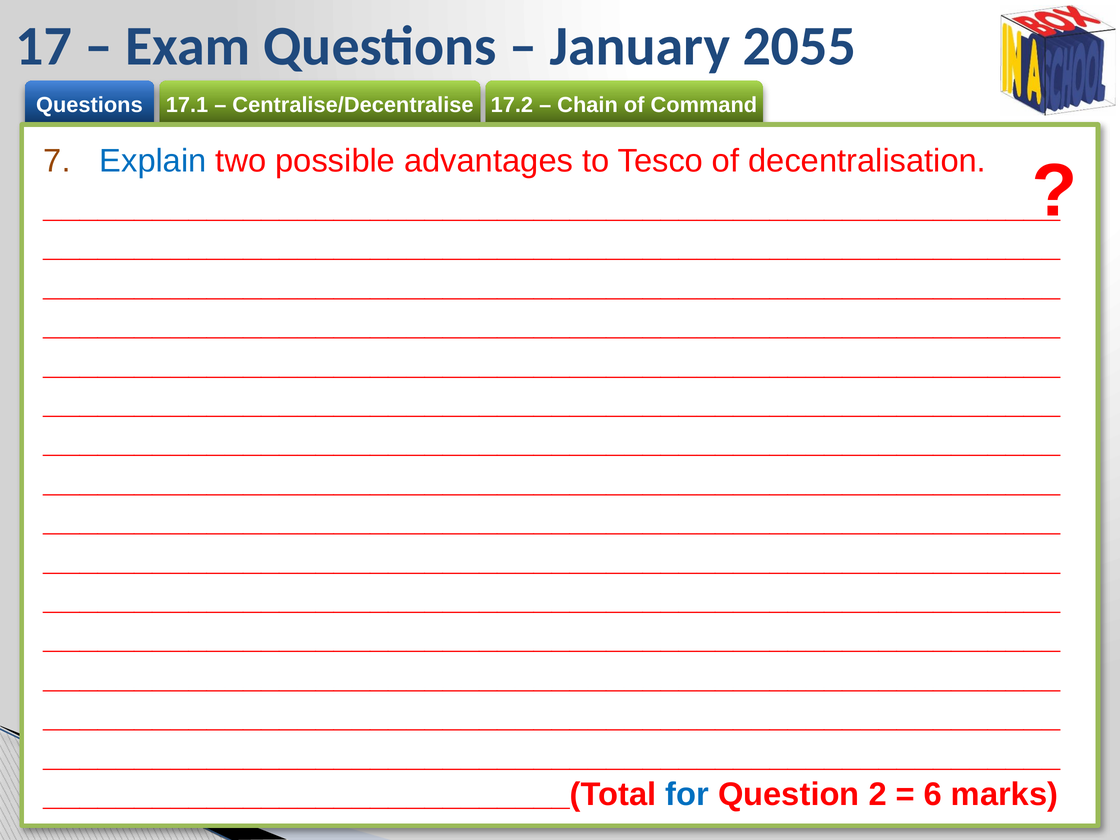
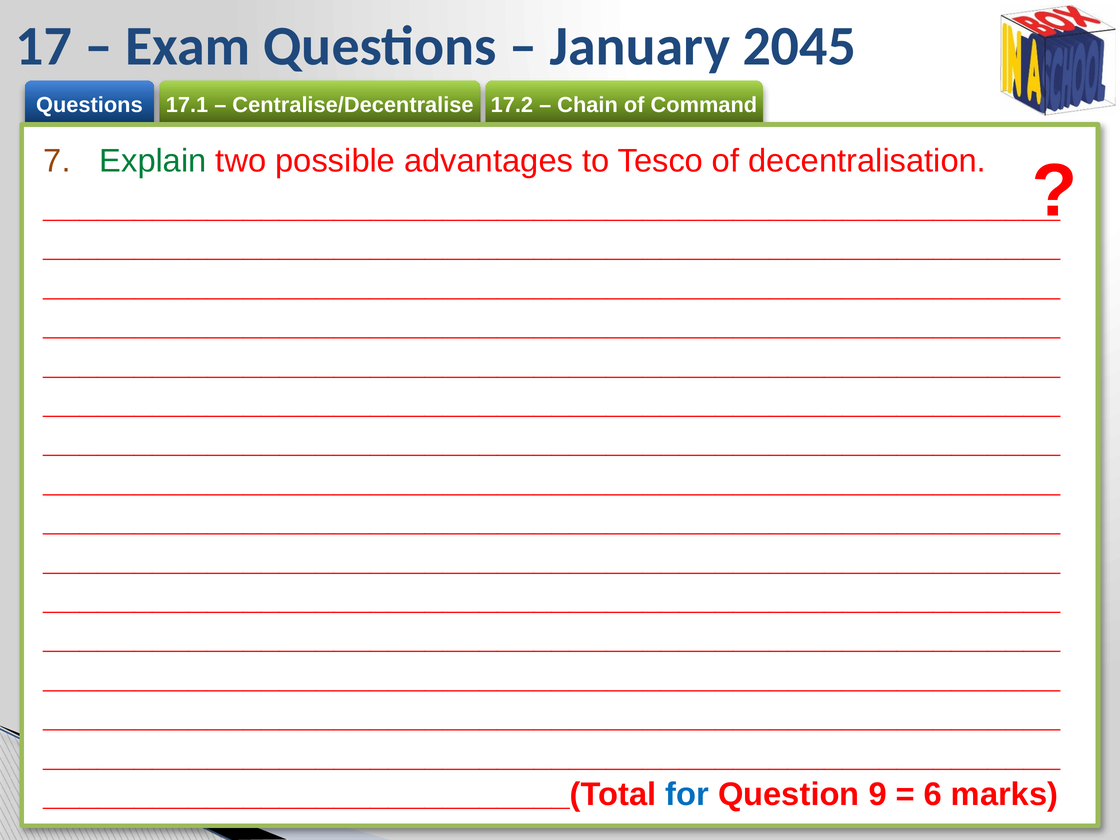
2055: 2055 -> 2045
Explain colour: blue -> green
2: 2 -> 9
